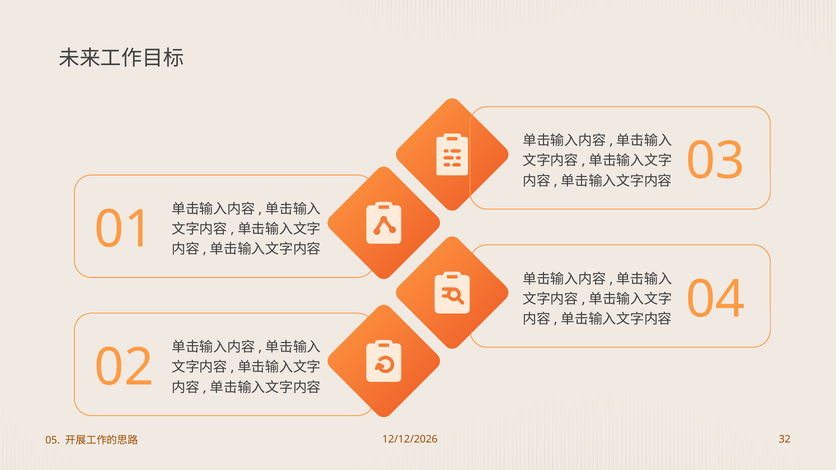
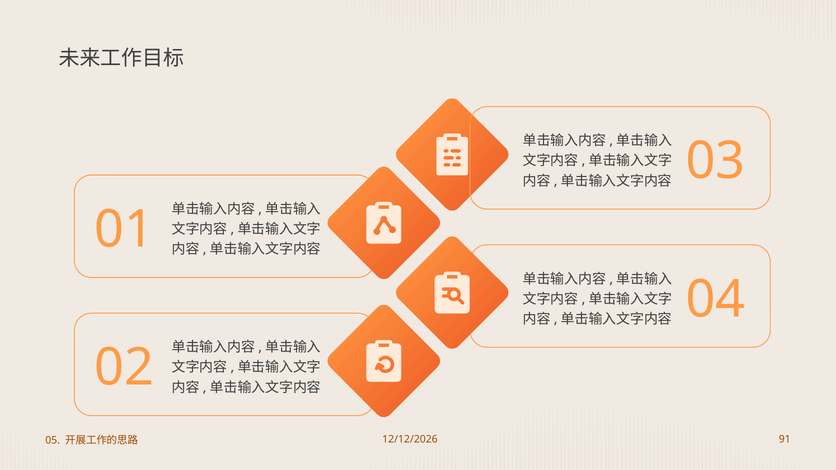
32: 32 -> 91
